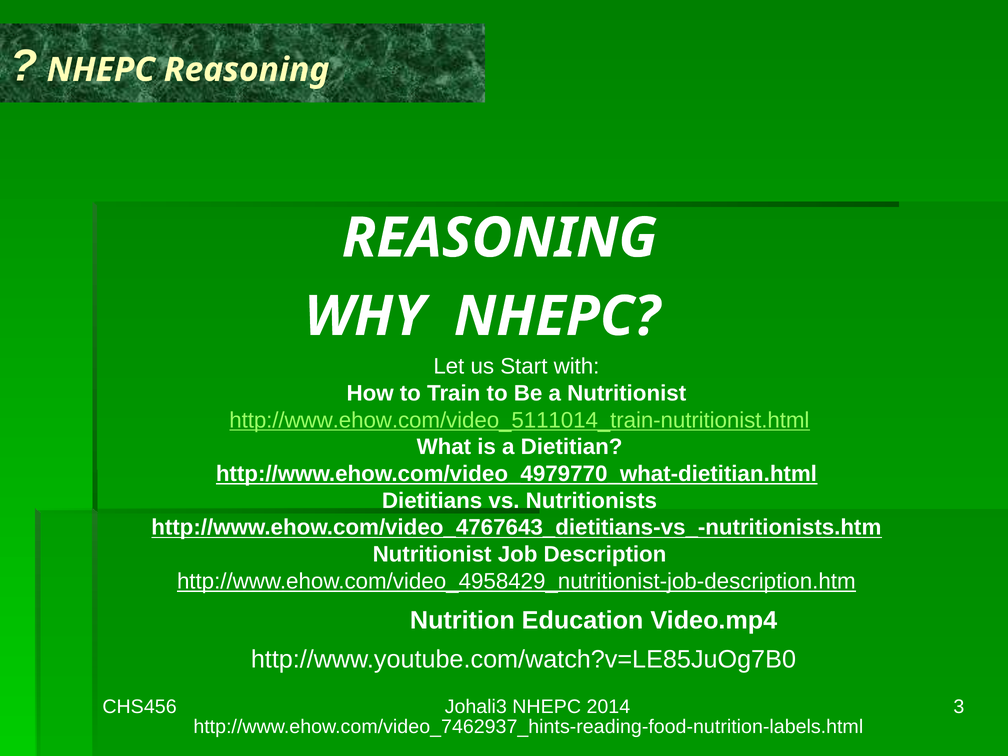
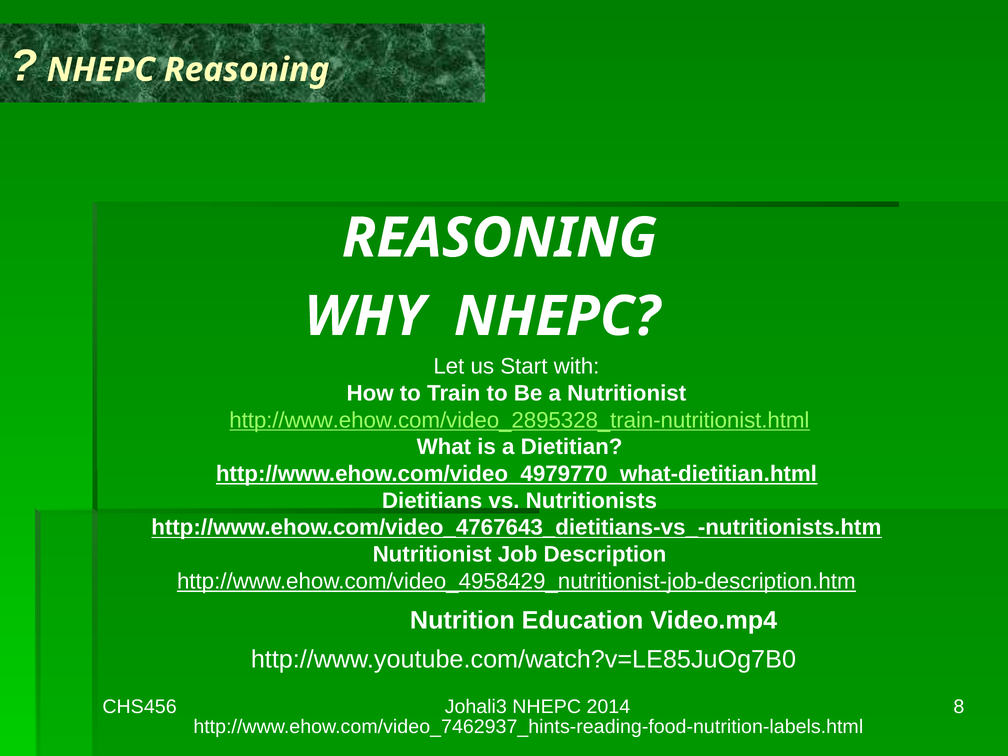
http://www.ehow.com/video_5111014_train-nutritionist.html: http://www.ehow.com/video_5111014_train-nutritionist.html -> http://www.ehow.com/video_2895328_train-nutritionist.html
3: 3 -> 8
